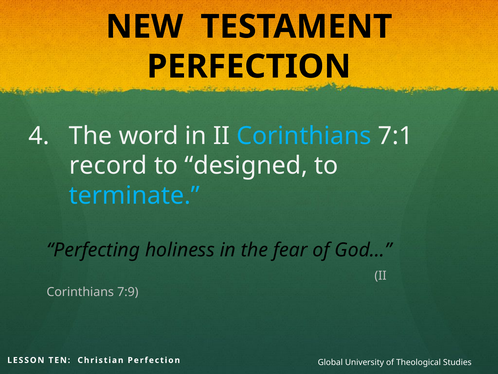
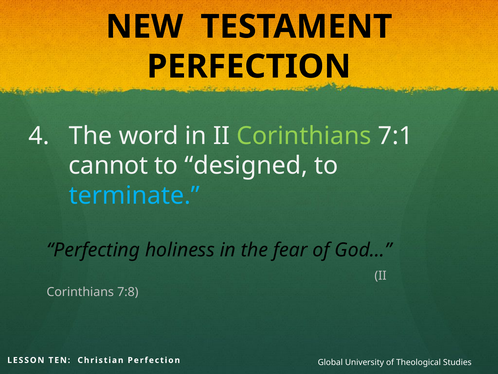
Corinthians at (304, 136) colour: light blue -> light green
record: record -> cannot
7:9: 7:9 -> 7:8
